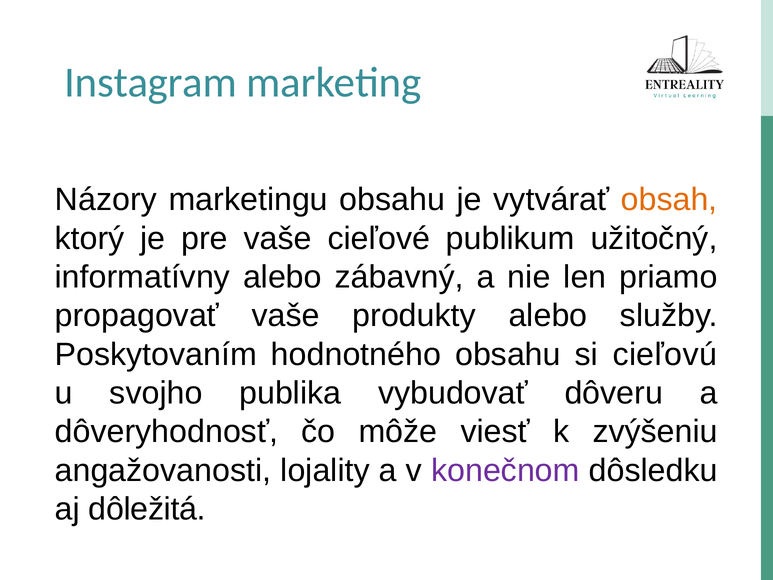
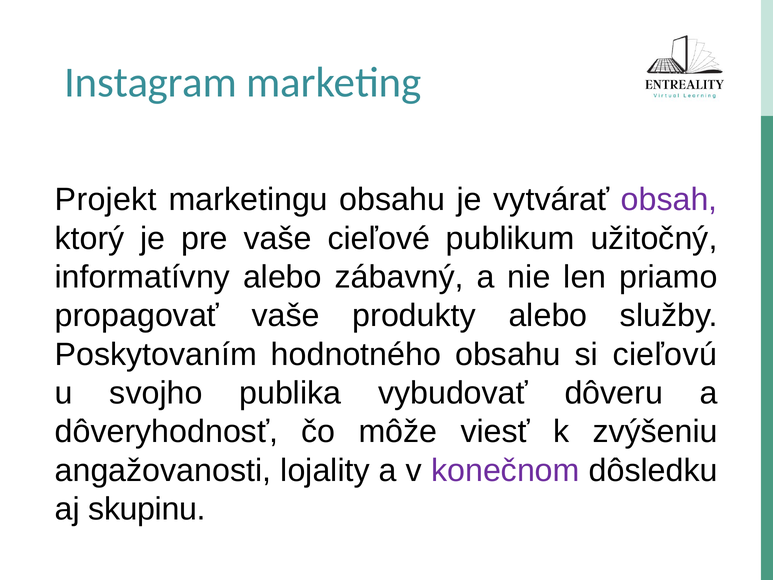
Názory: Názory -> Projekt
obsah colour: orange -> purple
dôležitá: dôležitá -> skupinu
